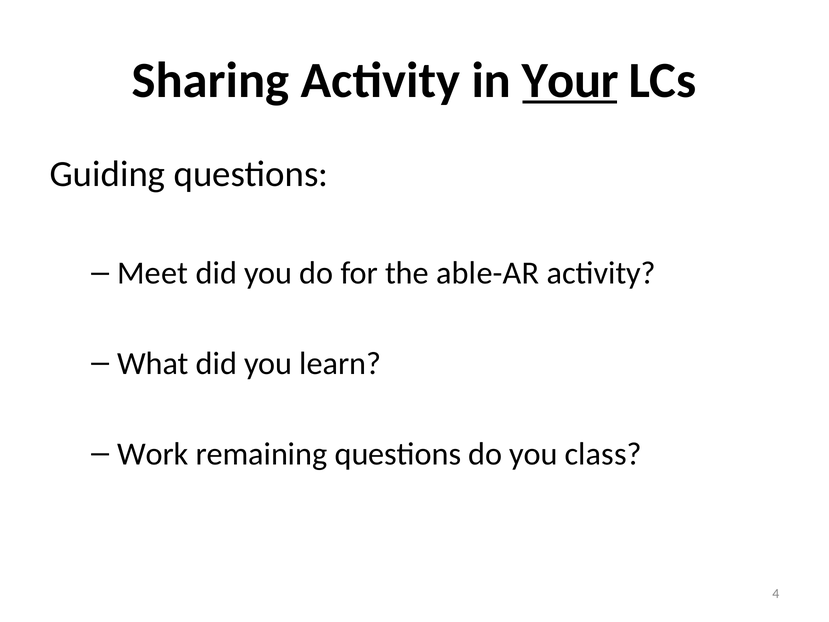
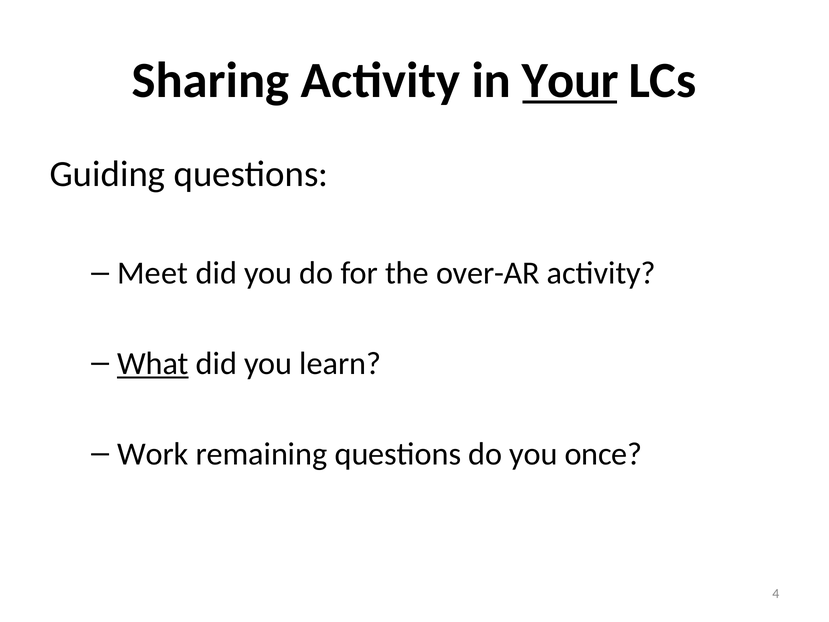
able-AR: able-AR -> over-AR
What underline: none -> present
class: class -> once
